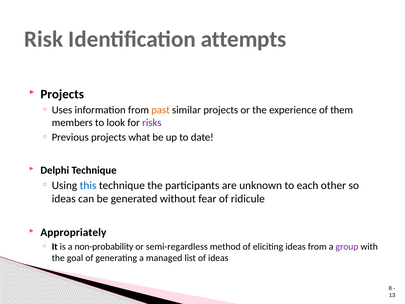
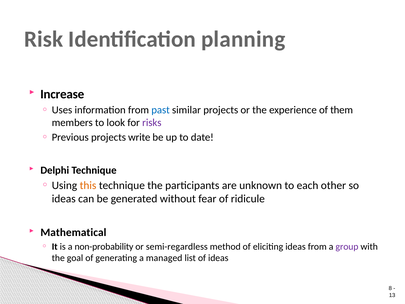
attempts: attempts -> planning
Projects at (62, 94): Projects -> Increase
past colour: orange -> blue
what: what -> write
this colour: blue -> orange
Appropriately: Appropriately -> Mathematical
